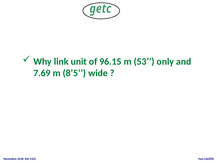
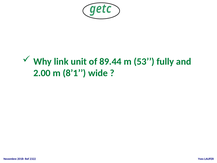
96.15: 96.15 -> 89.44
only: only -> fully
7.69: 7.69 -> 2.00
8’5: 8’5 -> 8’1
